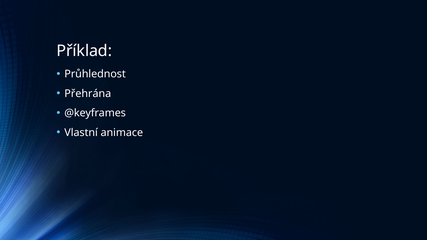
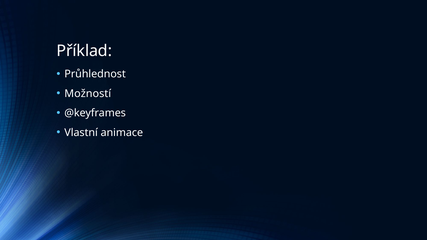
Přehrána: Přehrána -> Možností
